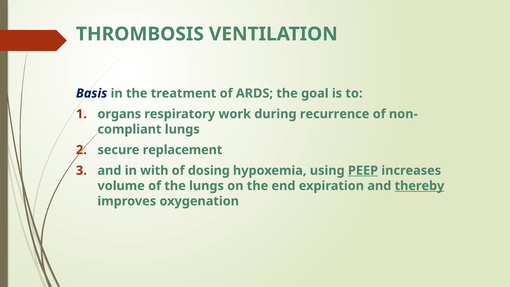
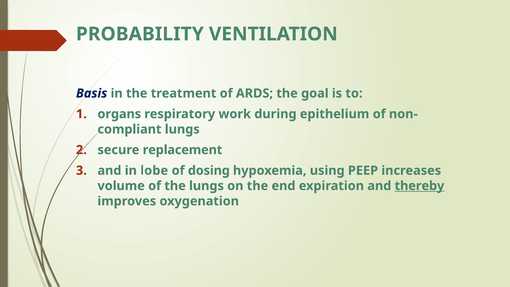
THROMBOSIS: THROMBOSIS -> PROBABILITY
recurrence: recurrence -> epithelium
with: with -> lobe
PEEP underline: present -> none
